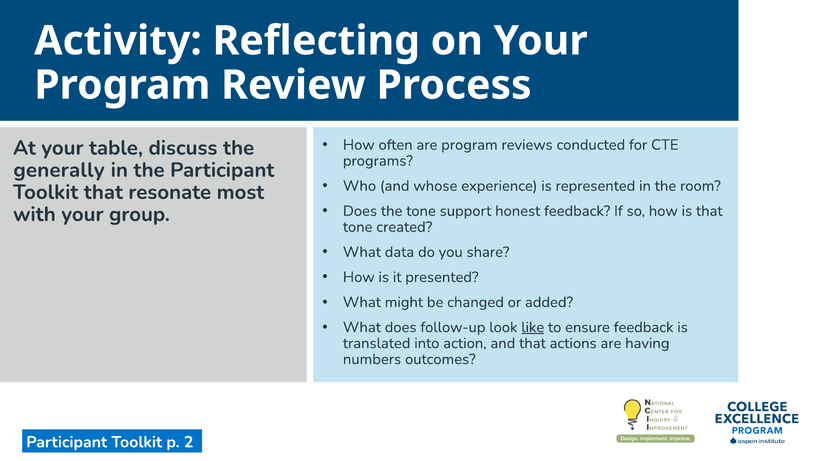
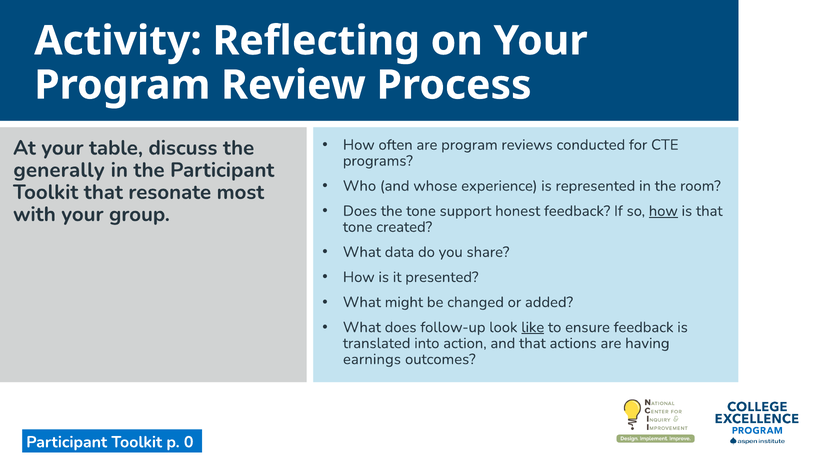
how at (663, 211) underline: none -> present
numbers: numbers -> earnings
2: 2 -> 0
